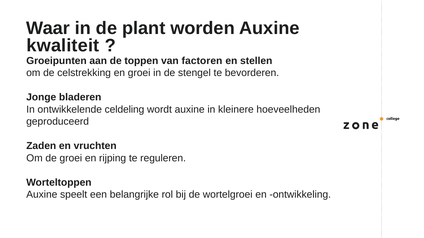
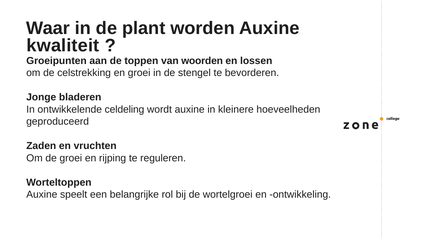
factoren: factoren -> woorden
stellen: stellen -> lossen
